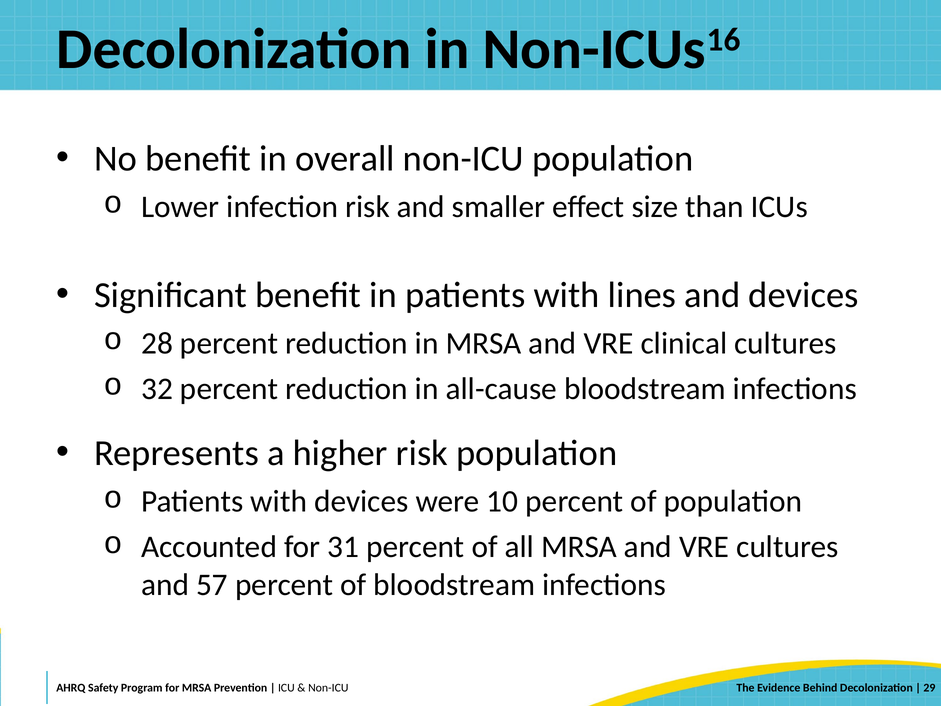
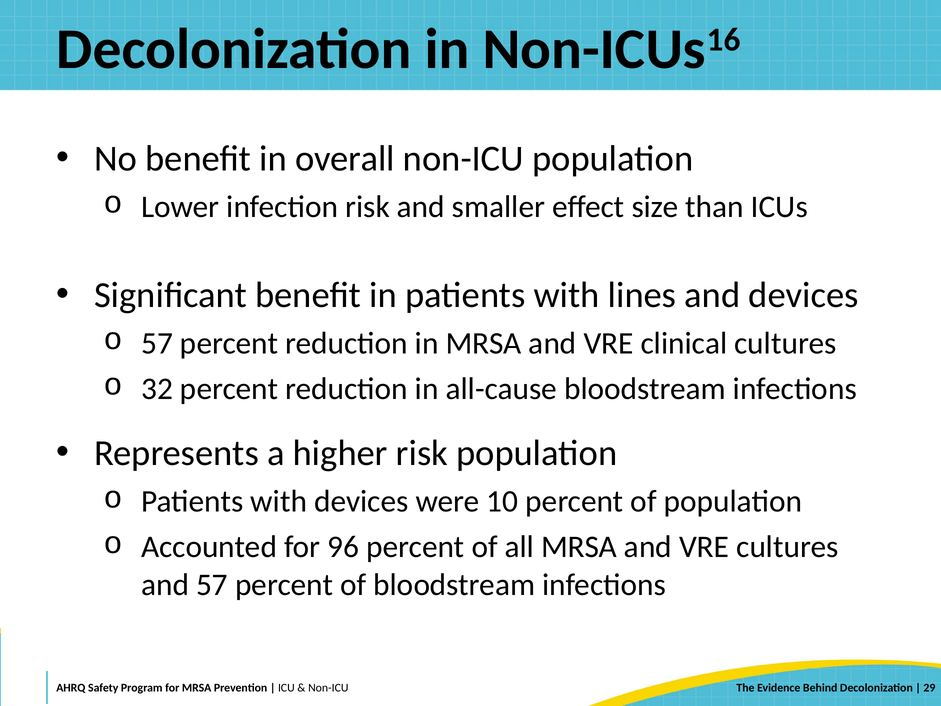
28 at (157, 343): 28 -> 57
31: 31 -> 96
